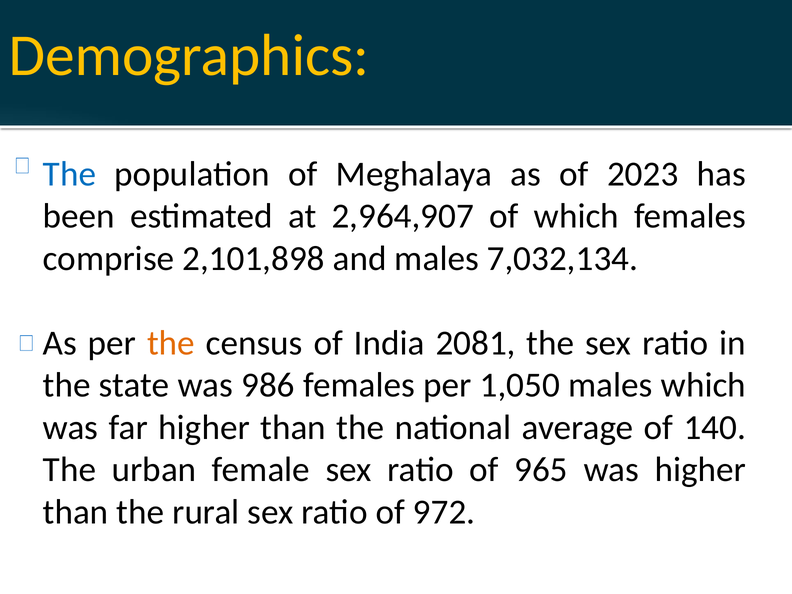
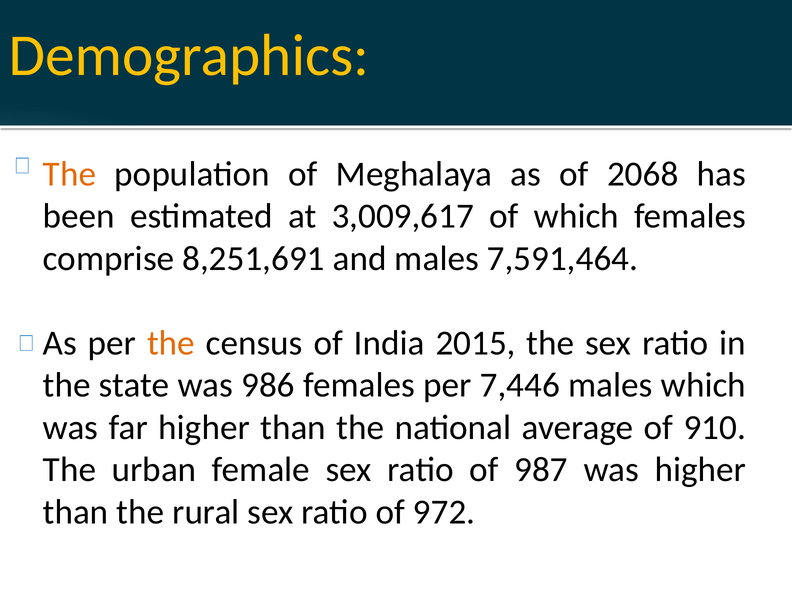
The at (69, 174) colour: blue -> orange
2023: 2023 -> 2068
2,964,907: 2,964,907 -> 3,009,617
2,101,898: 2,101,898 -> 8,251,691
7,032,134: 7,032,134 -> 7,591,464
2081: 2081 -> 2015
1,050: 1,050 -> 7,446
140: 140 -> 910
965: 965 -> 987
